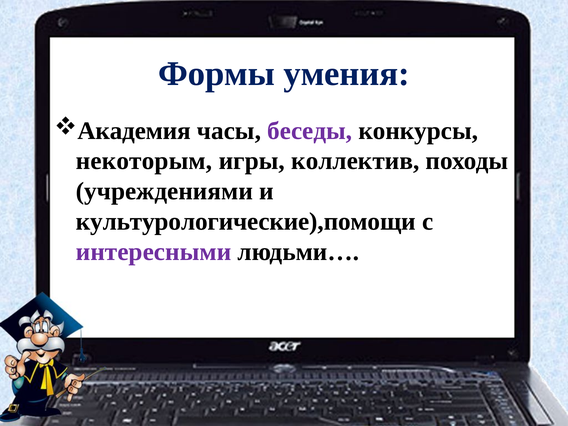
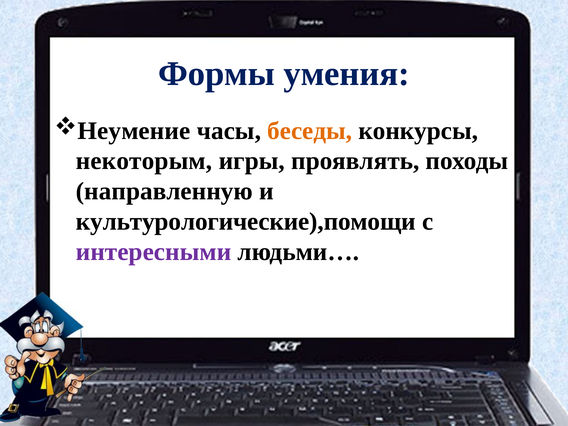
Академия: Академия -> Неумение
беседы colour: purple -> orange
коллектив: коллектив -> проявлять
учреждениями: учреждениями -> направленную
